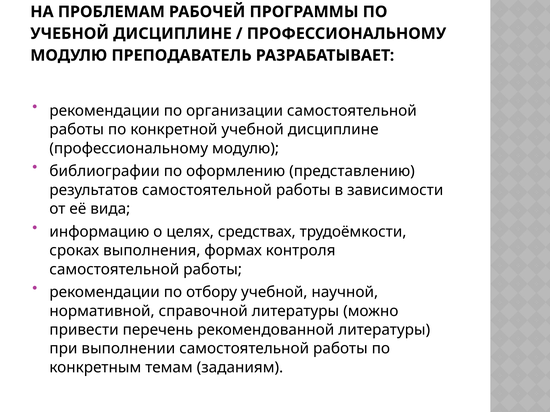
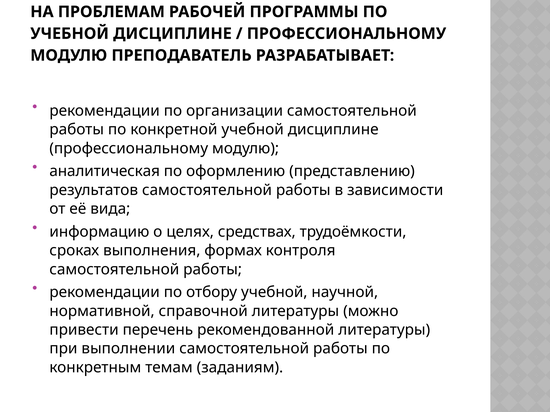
библиографии: библиографии -> аналитическая
